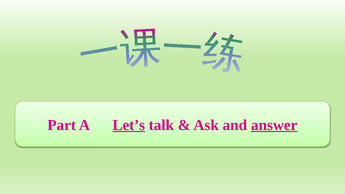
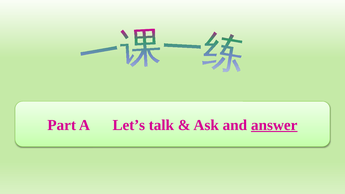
Let’s underline: present -> none
